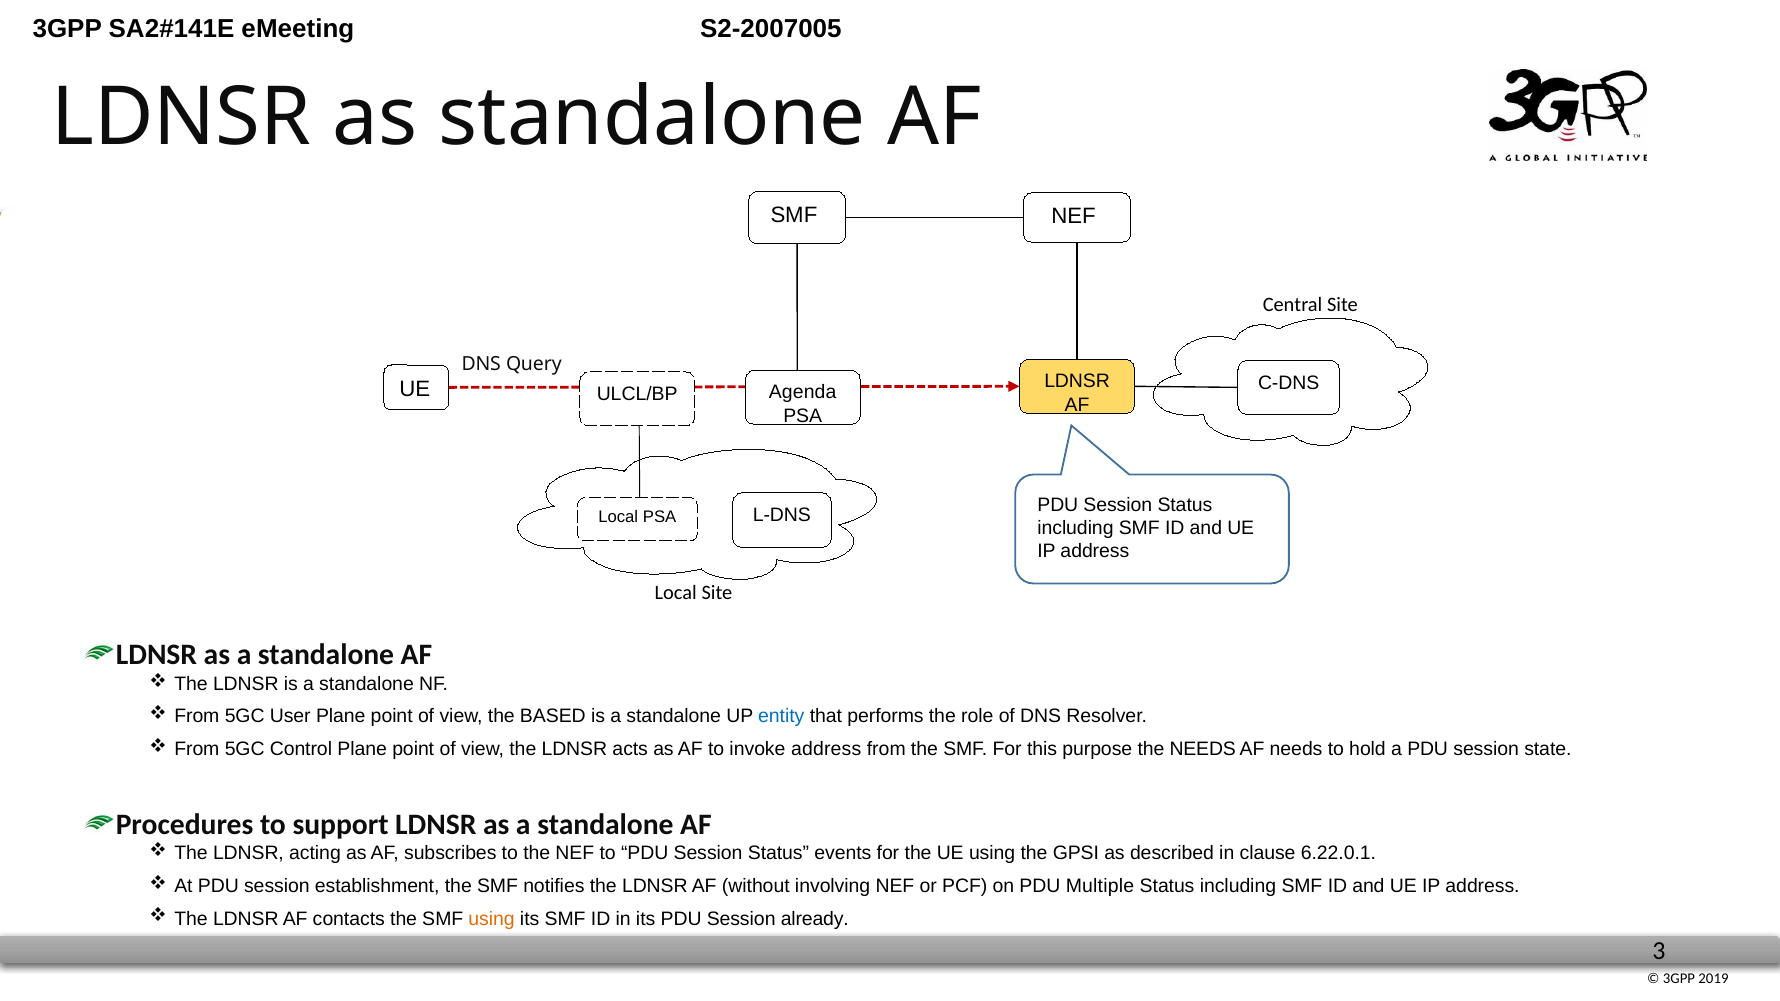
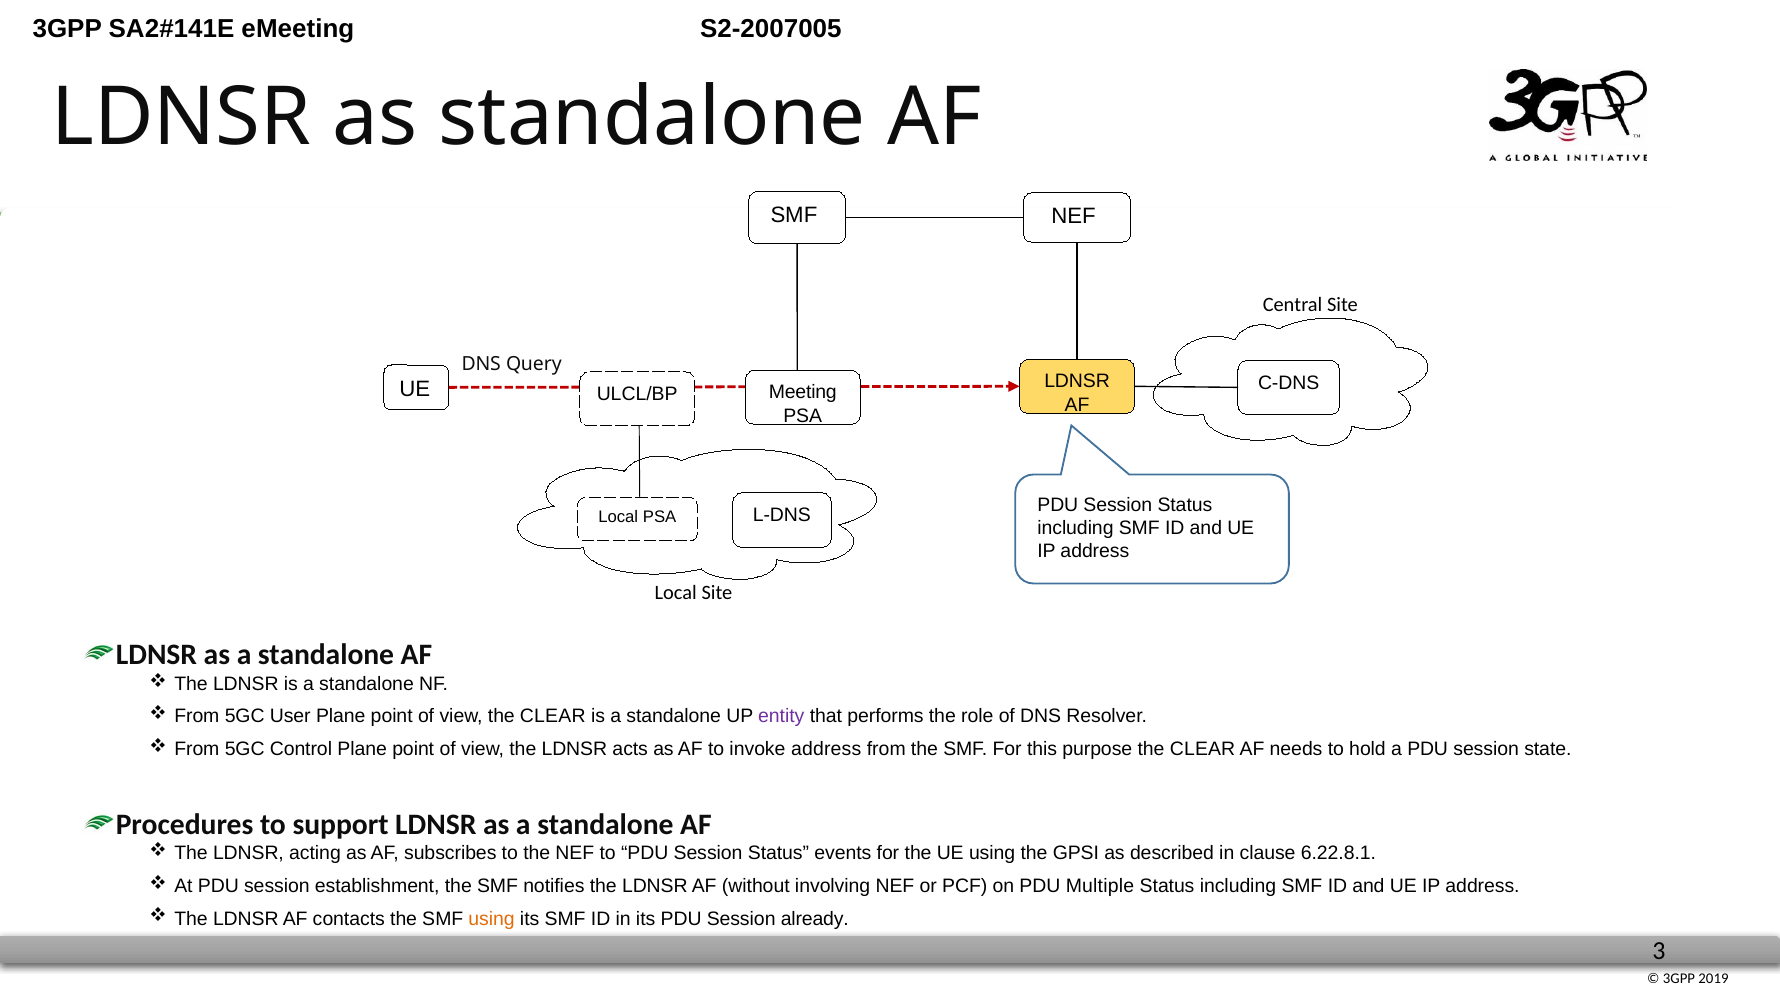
Agenda: Agenda -> Meeting
view the BASED: BASED -> CLEAR
entity colour: blue -> purple
purpose the NEEDS: NEEDS -> CLEAR
6.22.0.1: 6.22.0.1 -> 6.22.8.1
